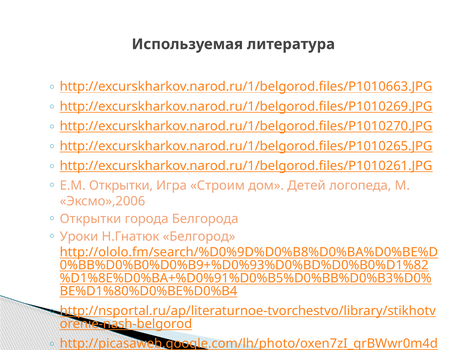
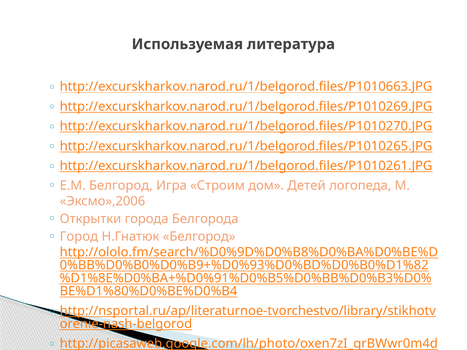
Е.М Открытки: Открытки -> Белгород
Уроки: Уроки -> Город
